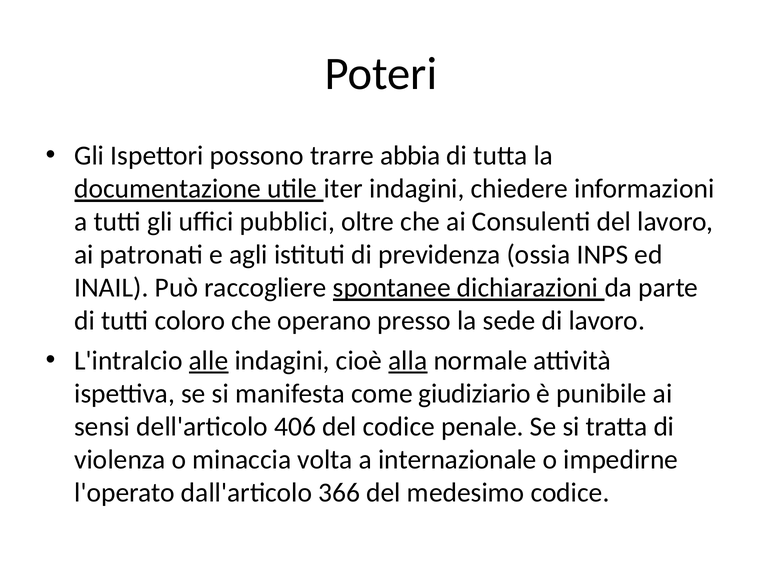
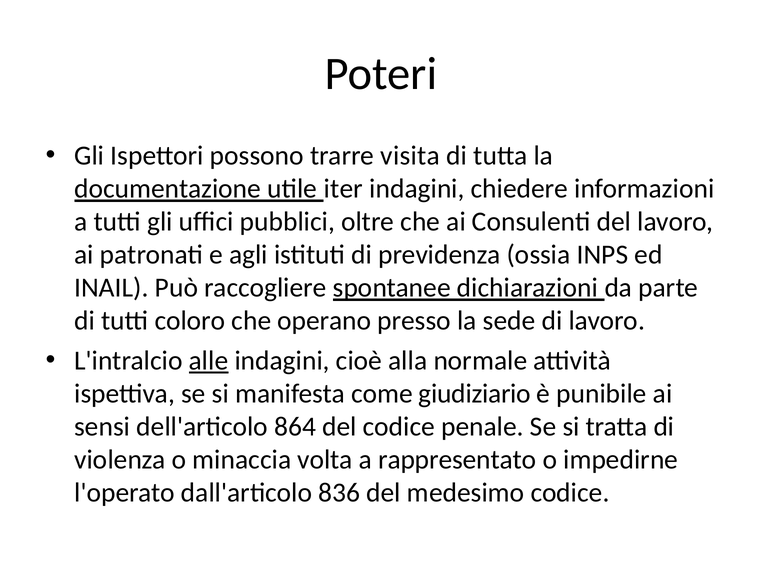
abbia: abbia -> visita
alla underline: present -> none
406: 406 -> 864
internazionale: internazionale -> rappresentato
366: 366 -> 836
